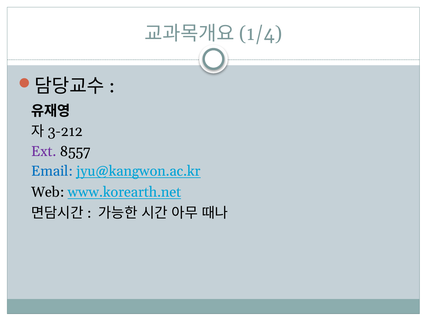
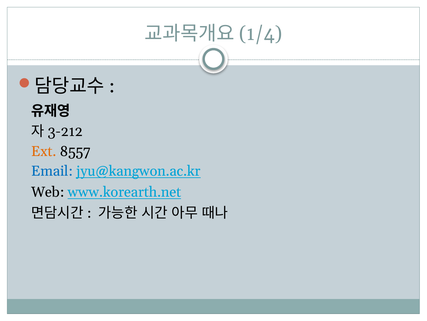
Ext colour: purple -> orange
